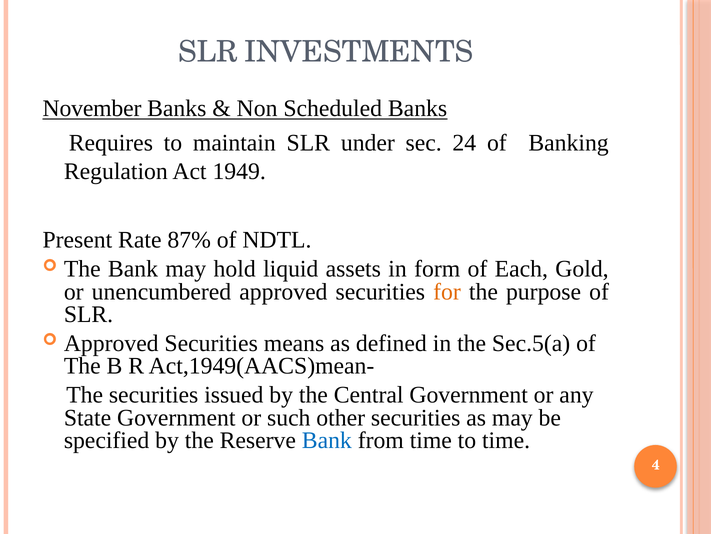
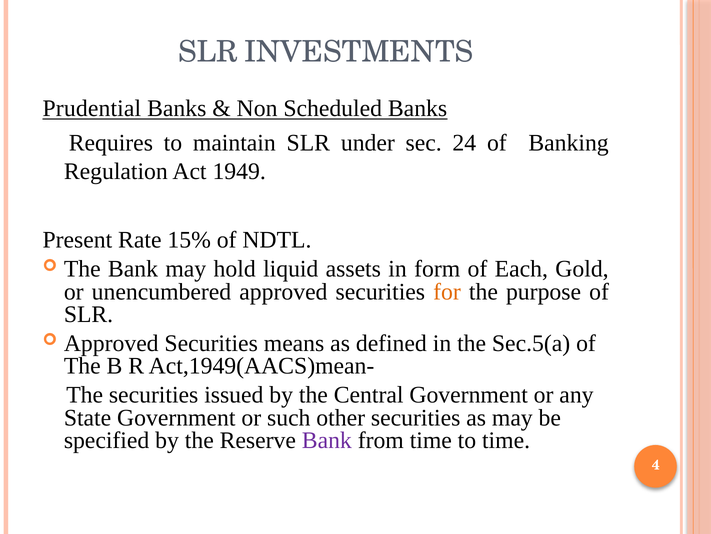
November: November -> Prudential
87%: 87% -> 15%
Bank at (327, 440) colour: blue -> purple
